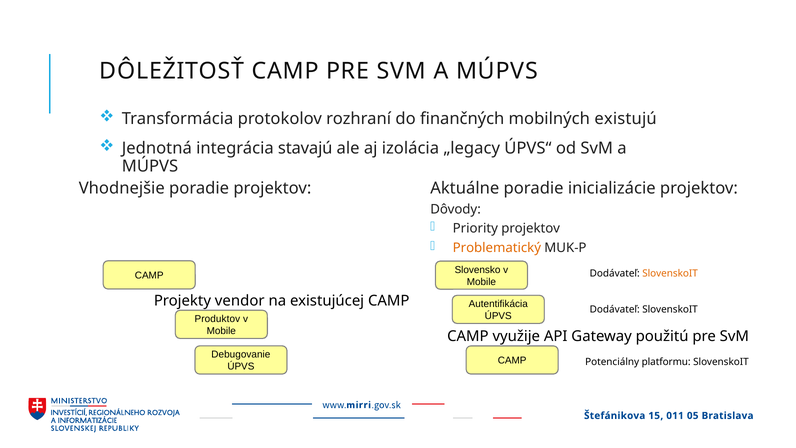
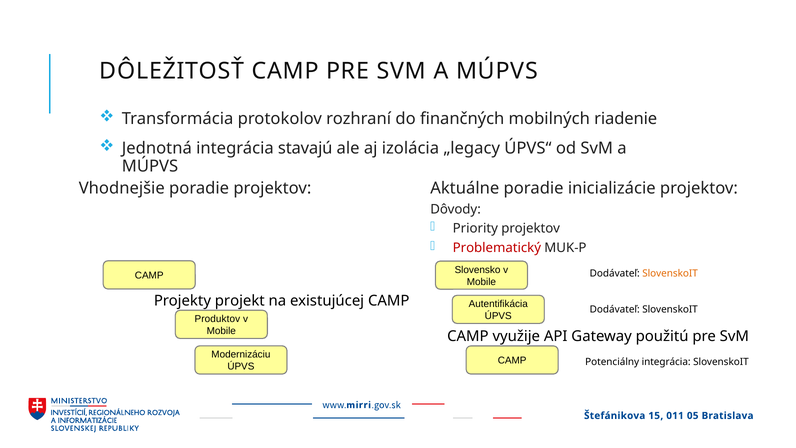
existujú: existujú -> riadenie
Problematický colour: orange -> red
vendor: vendor -> projekt
Debugovanie: Debugovanie -> Modernizáciu
Potenciálny platformu: platformu -> integrácia
